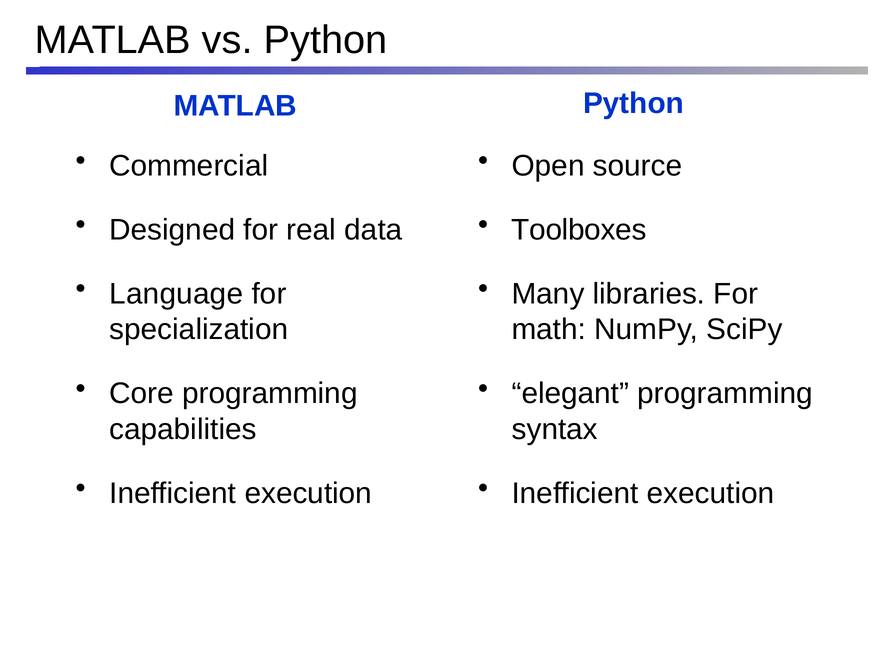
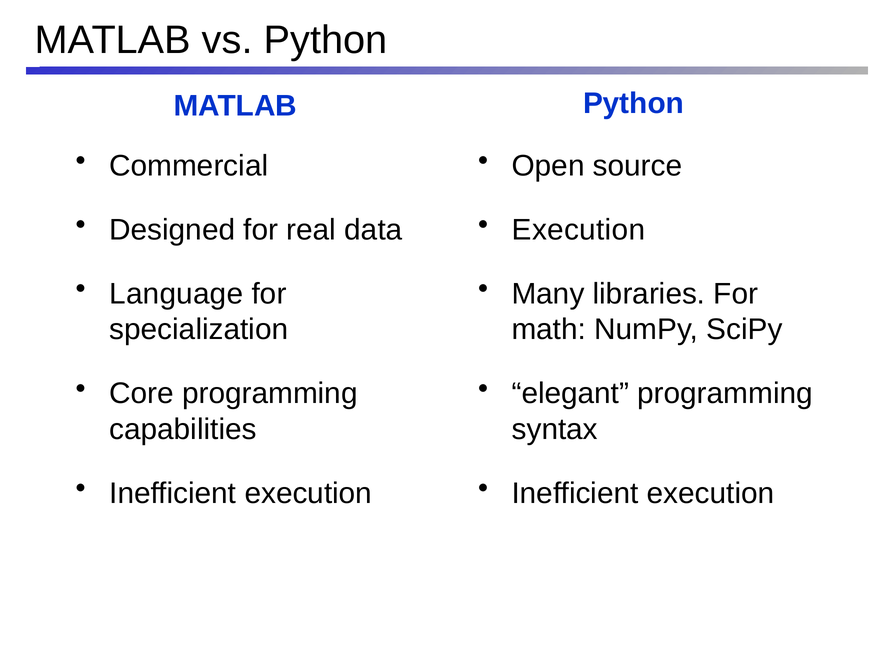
Toolboxes at (579, 230): Toolboxes -> Execution
